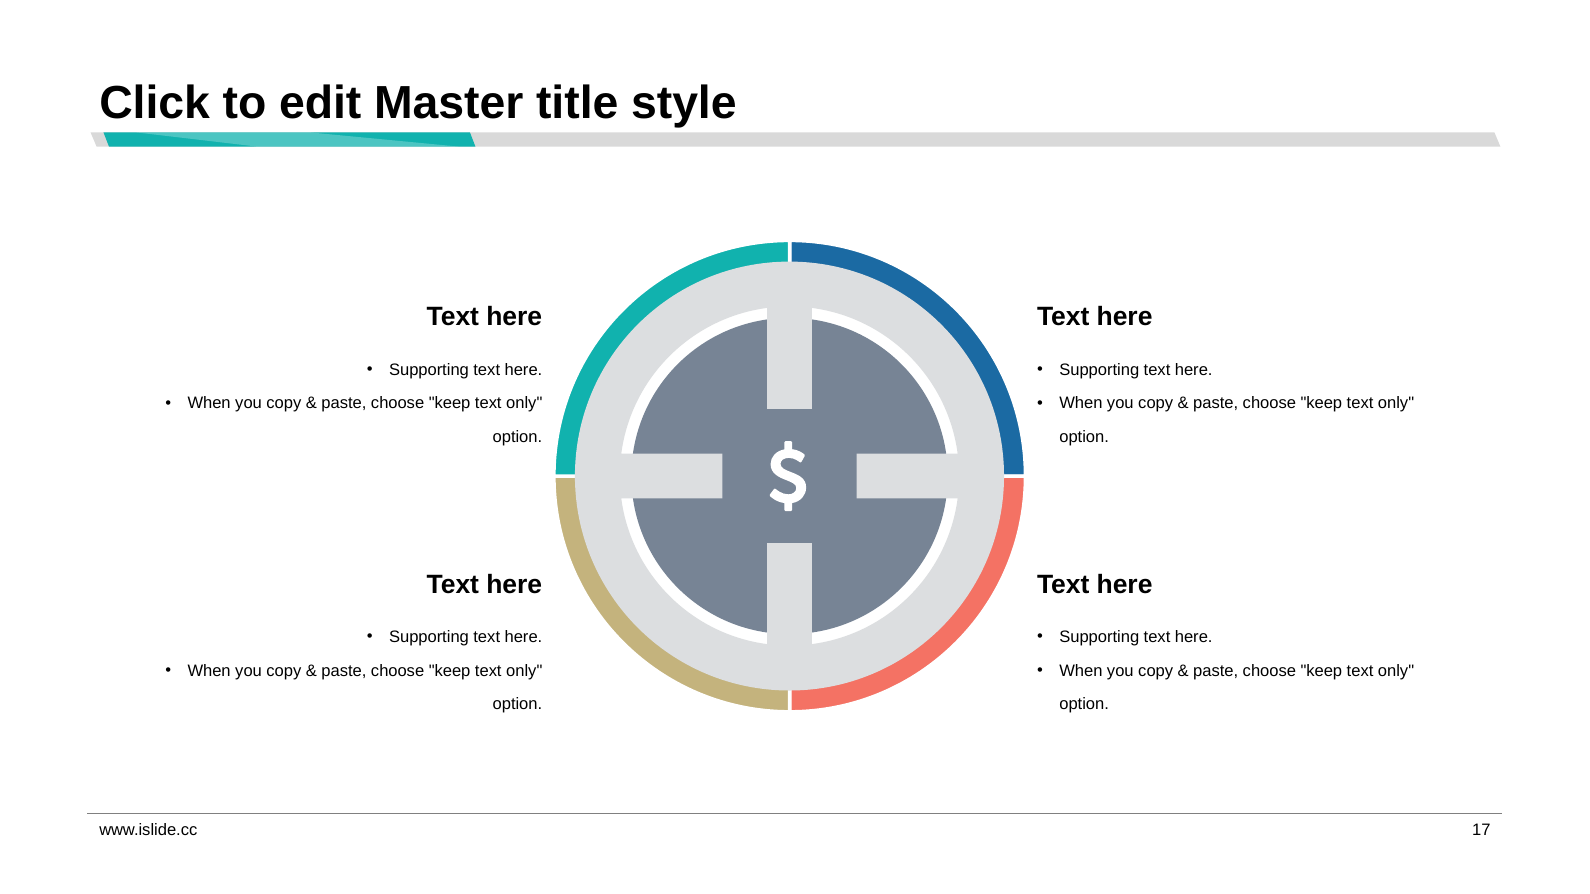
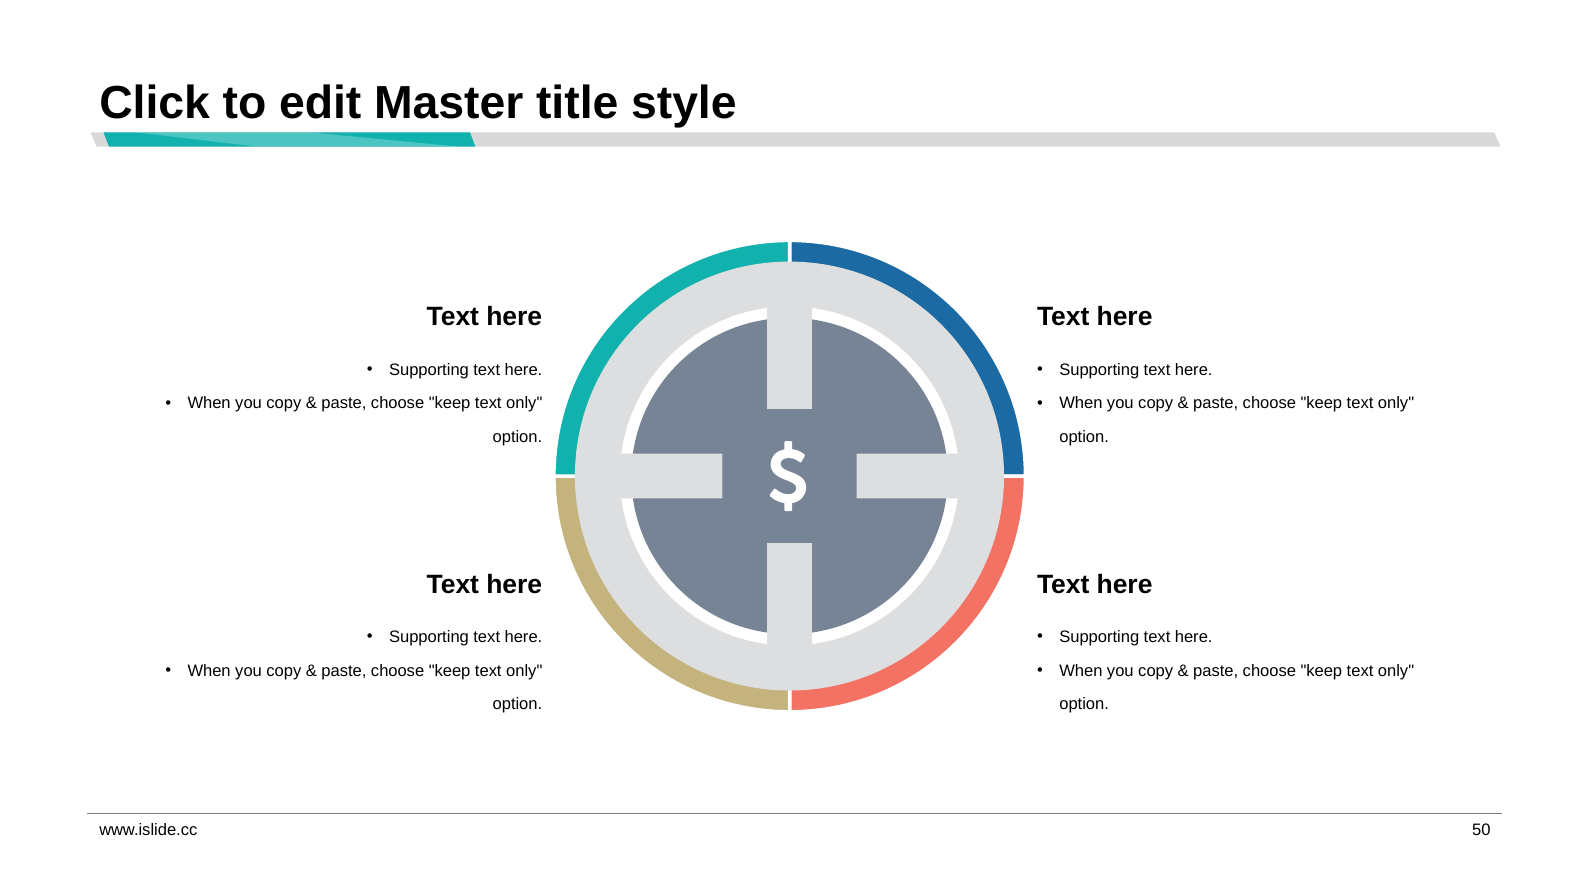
17: 17 -> 50
